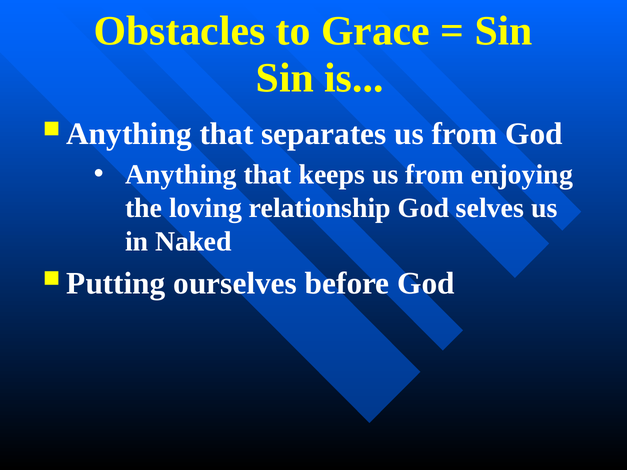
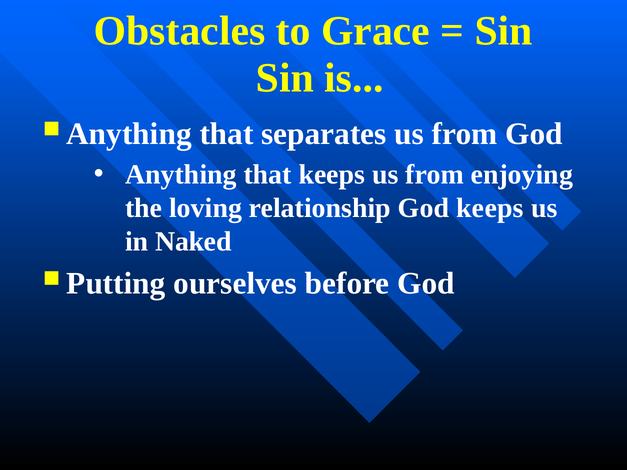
God selves: selves -> keeps
